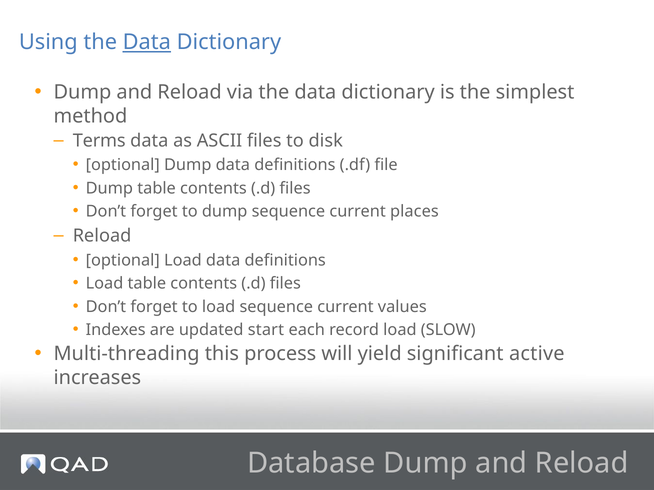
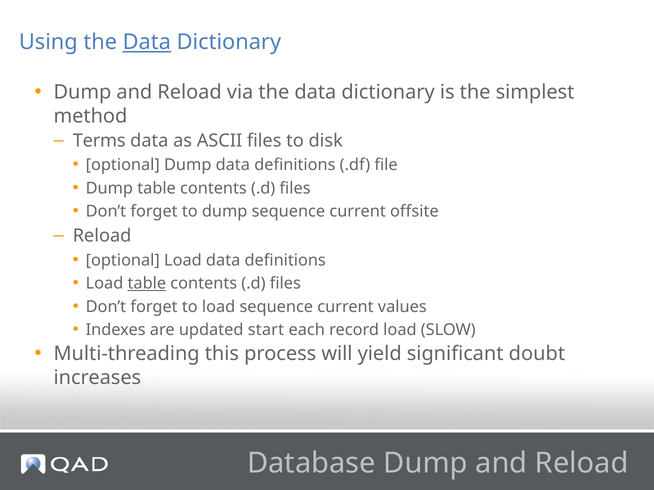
places: places -> offsite
table at (147, 284) underline: none -> present
active: active -> doubt
